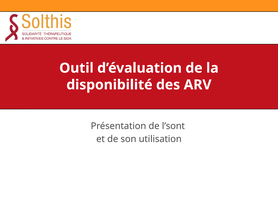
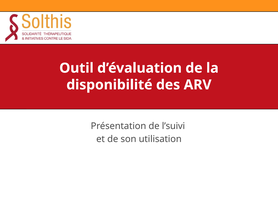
l’sont: l’sont -> l’suivi
